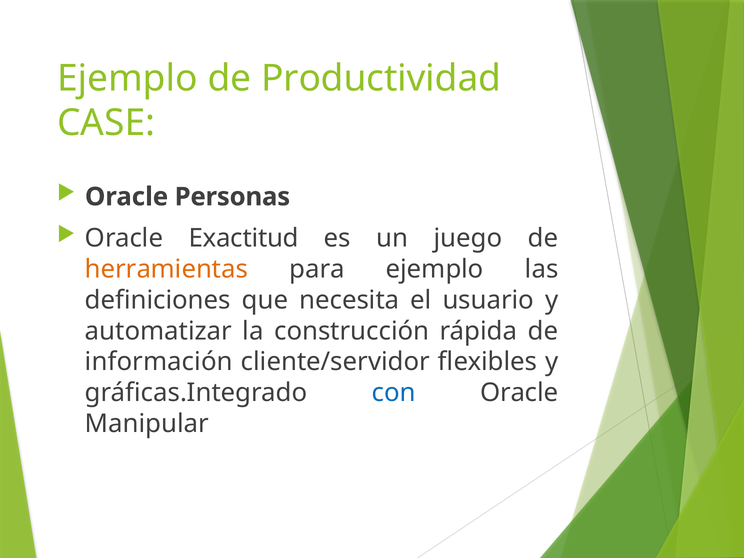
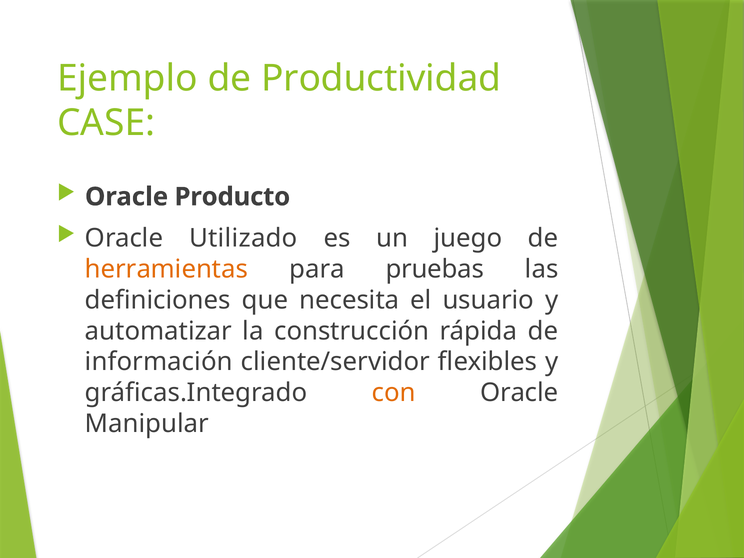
Personas: Personas -> Producto
Exactitud: Exactitud -> Utilizado
para ejemplo: ejemplo -> pruebas
con colour: blue -> orange
